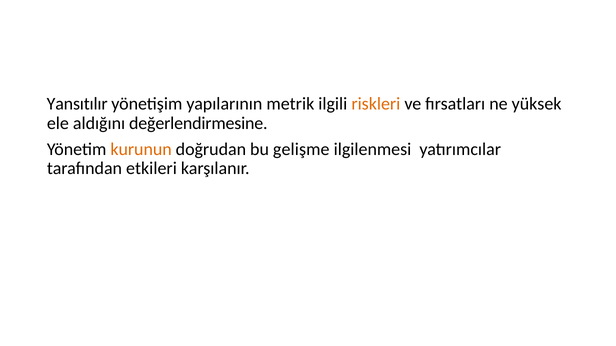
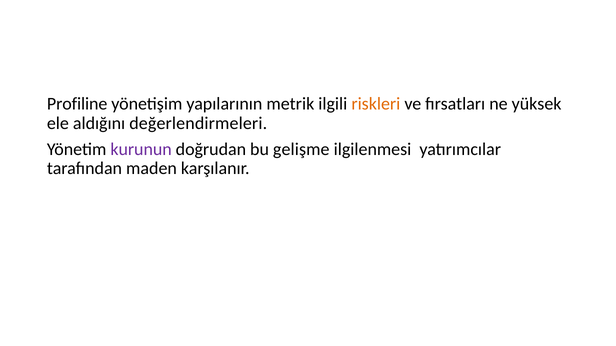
Yansıtılır: Yansıtılır -> Profiline
değerlendirmesine: değerlendirmesine -> değerlendirmeleri
kurunun colour: orange -> purple
etkileri: etkileri -> maden
